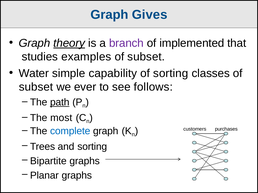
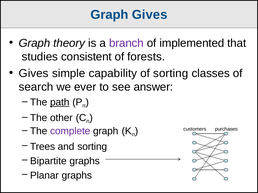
theory underline: present -> none
examples: examples -> consistent
subset at (146, 57): subset -> forests
Water at (34, 73): Water -> Gives
subset at (36, 87): subset -> search
follows: follows -> answer
most: most -> other
complete colour: blue -> purple
